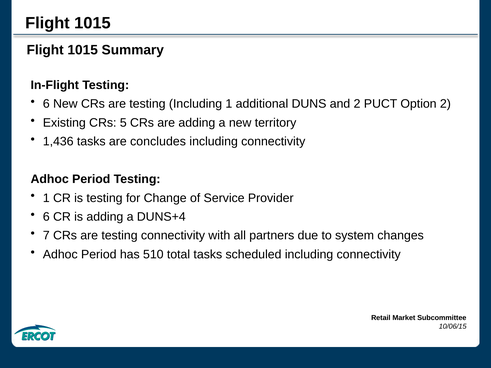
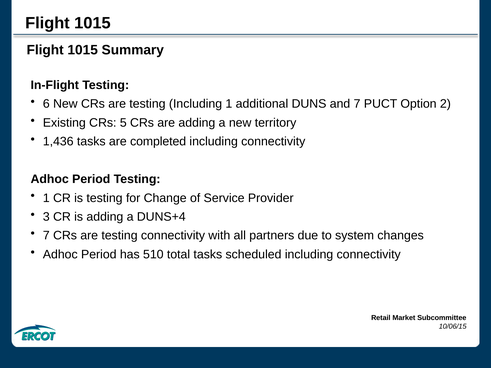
and 2: 2 -> 7
concludes: concludes -> completed
6 at (46, 217): 6 -> 3
